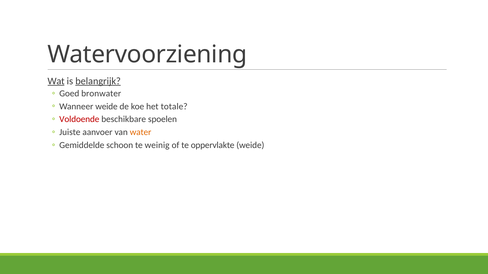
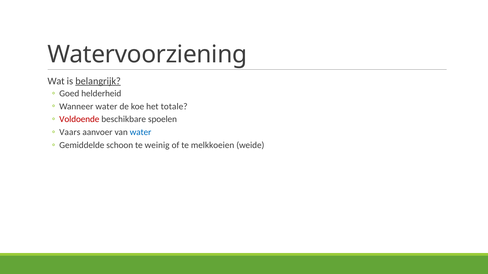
Wat underline: present -> none
bronwater: bronwater -> helderheid
Wanneer weide: weide -> water
Juiste: Juiste -> Vaars
water at (141, 132) colour: orange -> blue
oppervlakte: oppervlakte -> melkkoeien
